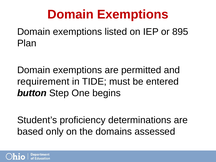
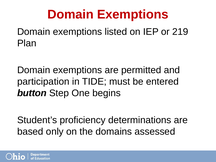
895: 895 -> 219
requirement: requirement -> participation
